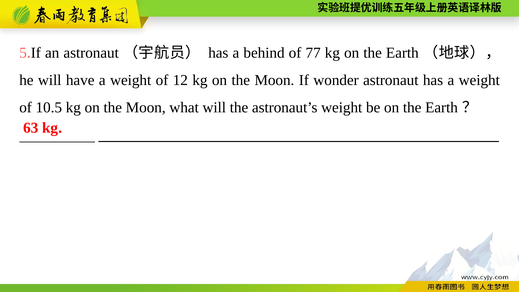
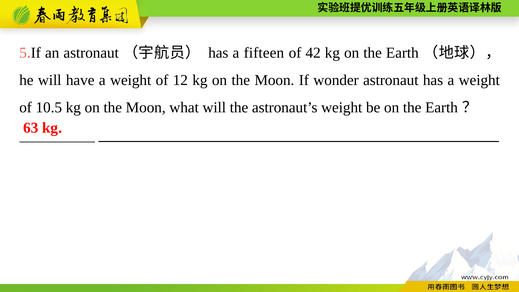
behind: behind -> fifteen
77: 77 -> 42
